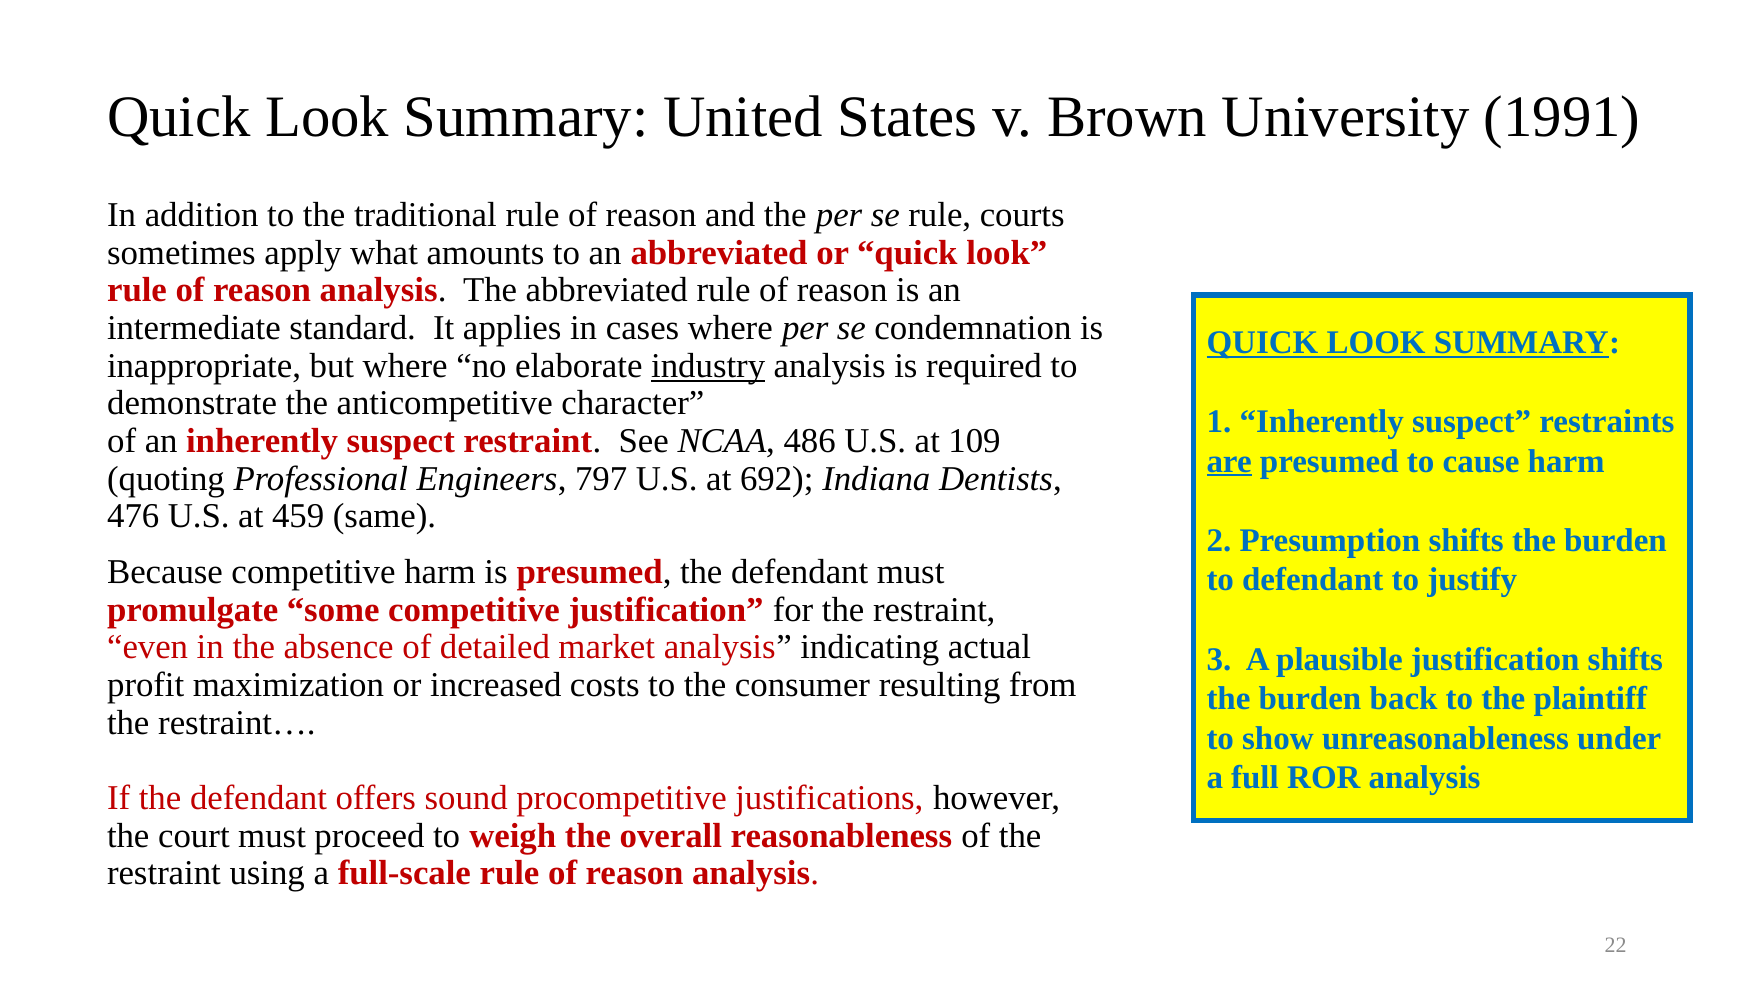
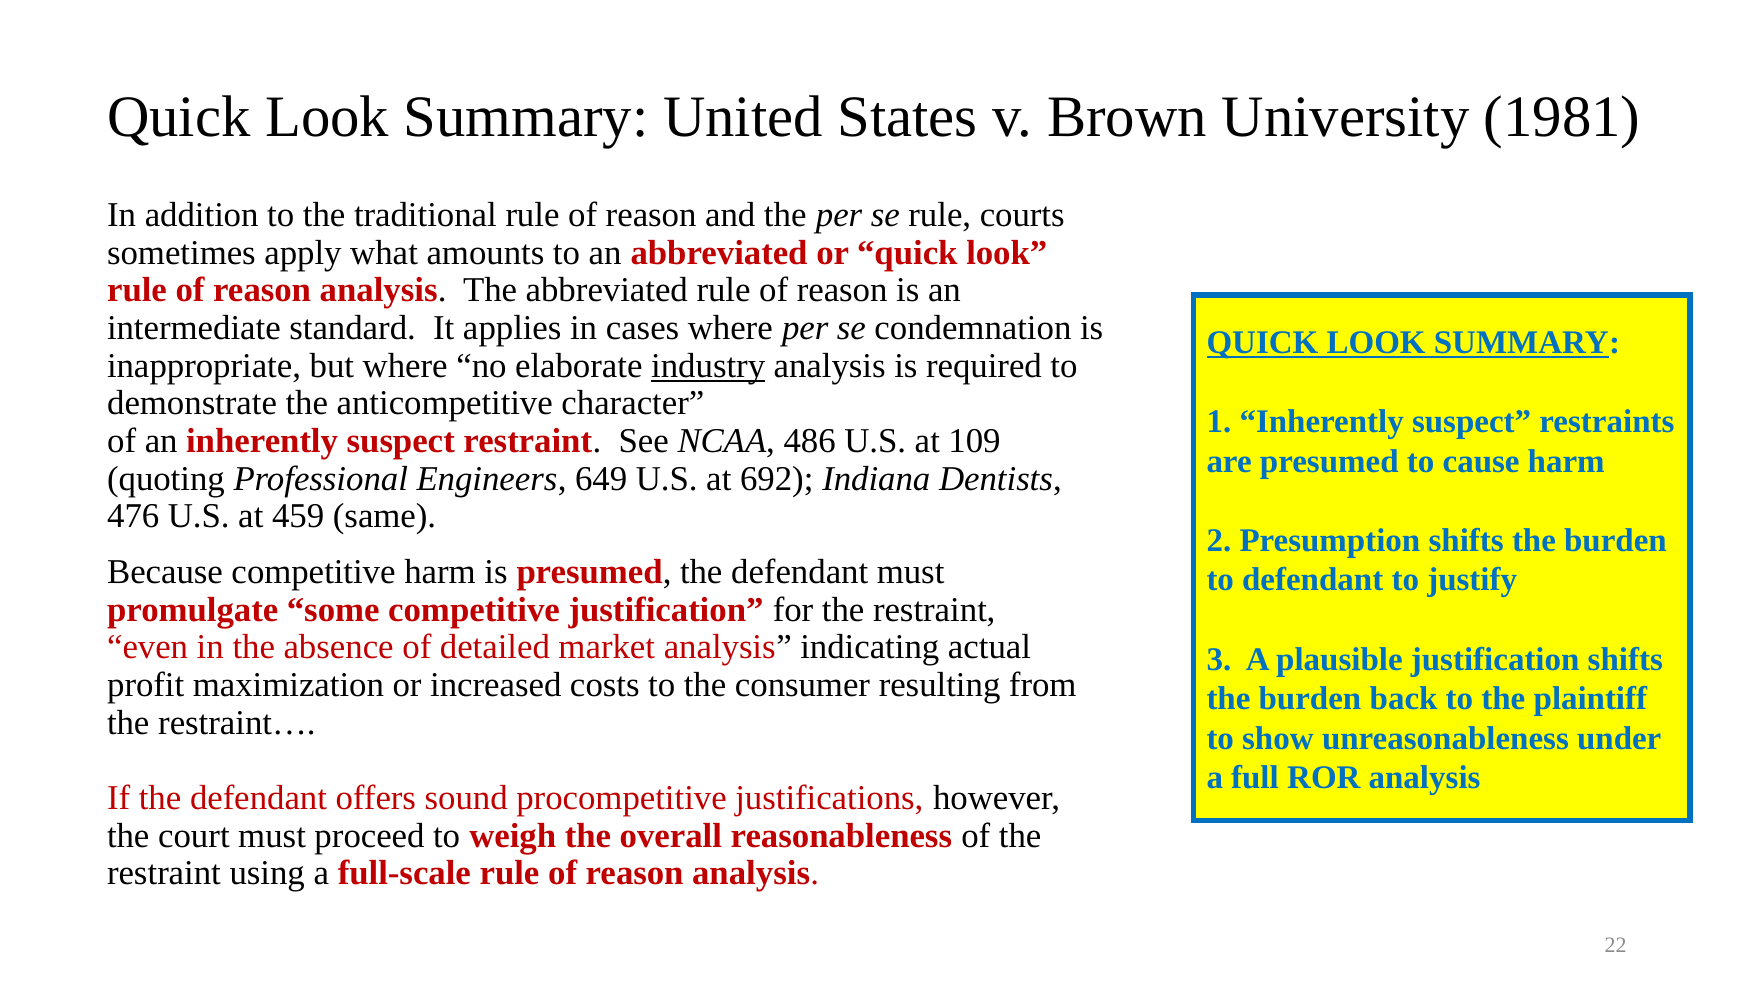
1991: 1991 -> 1981
are underline: present -> none
797: 797 -> 649
